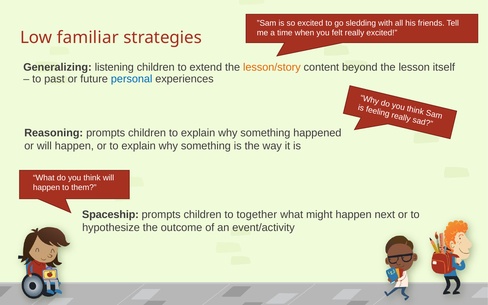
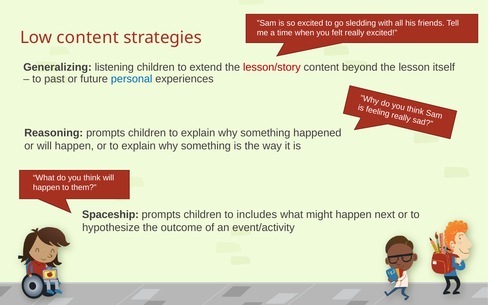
Low familiar: familiar -> content
lesson/story colour: orange -> red
together: together -> includes
